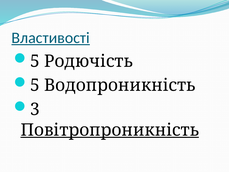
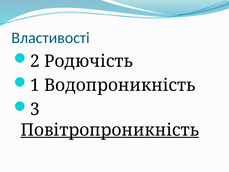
Властивості underline: present -> none
5 at (35, 61): 5 -> 2
5 at (35, 85): 5 -> 1
